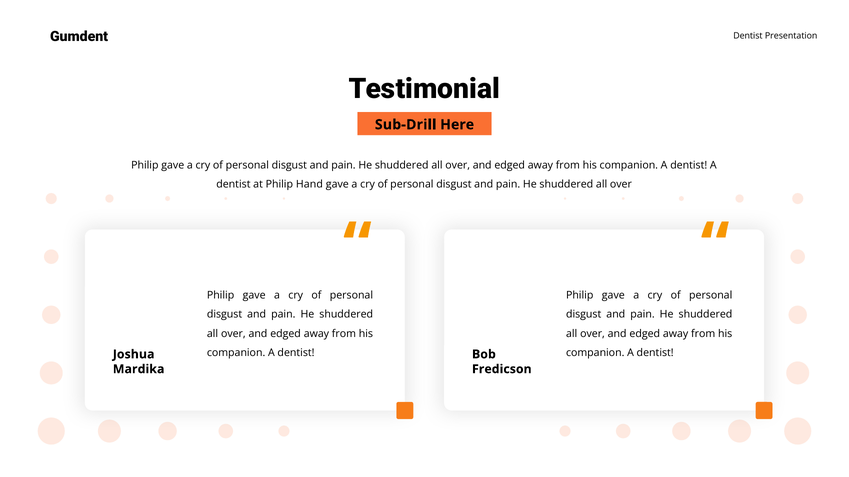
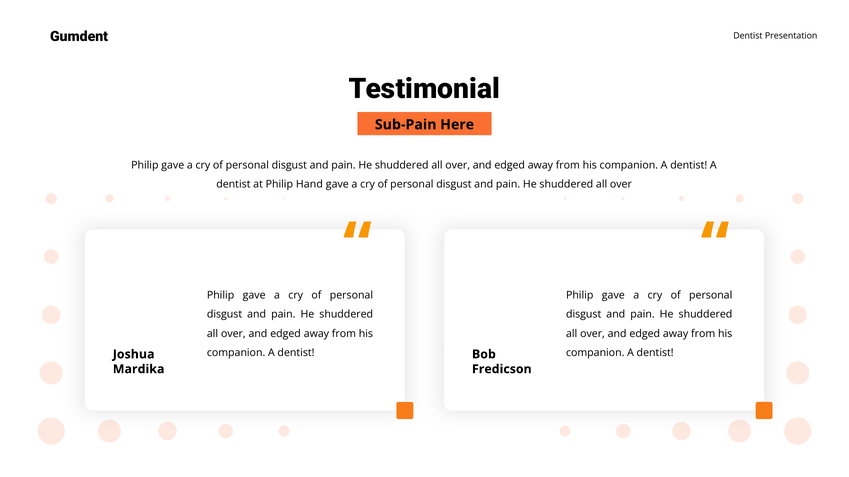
Sub-Drill: Sub-Drill -> Sub-Pain
